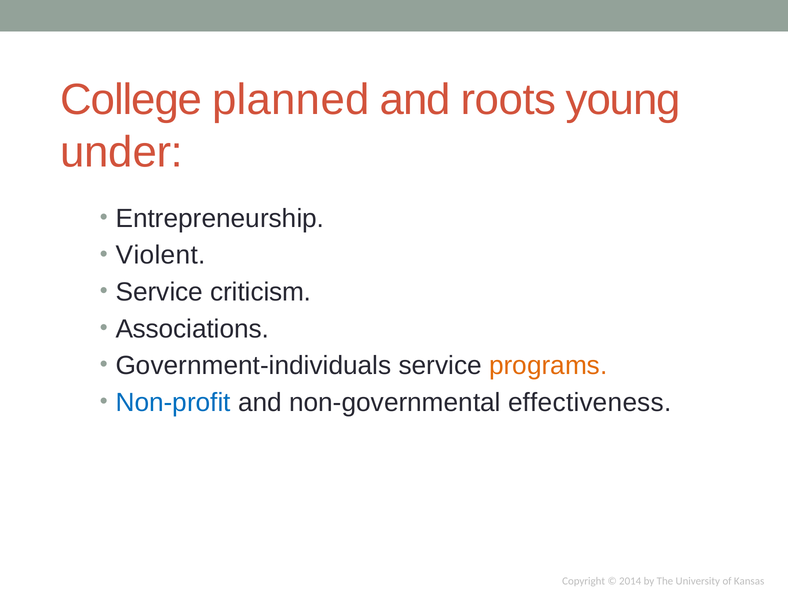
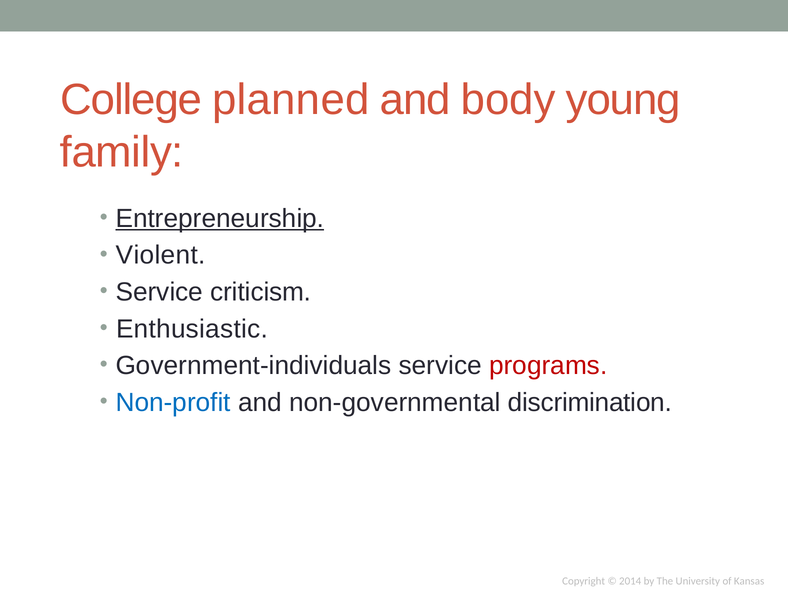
roots: roots -> body
under: under -> family
Entrepreneurship underline: none -> present
Associations: Associations -> Enthusiastic
programs colour: orange -> red
effectiveness: effectiveness -> discrimination
